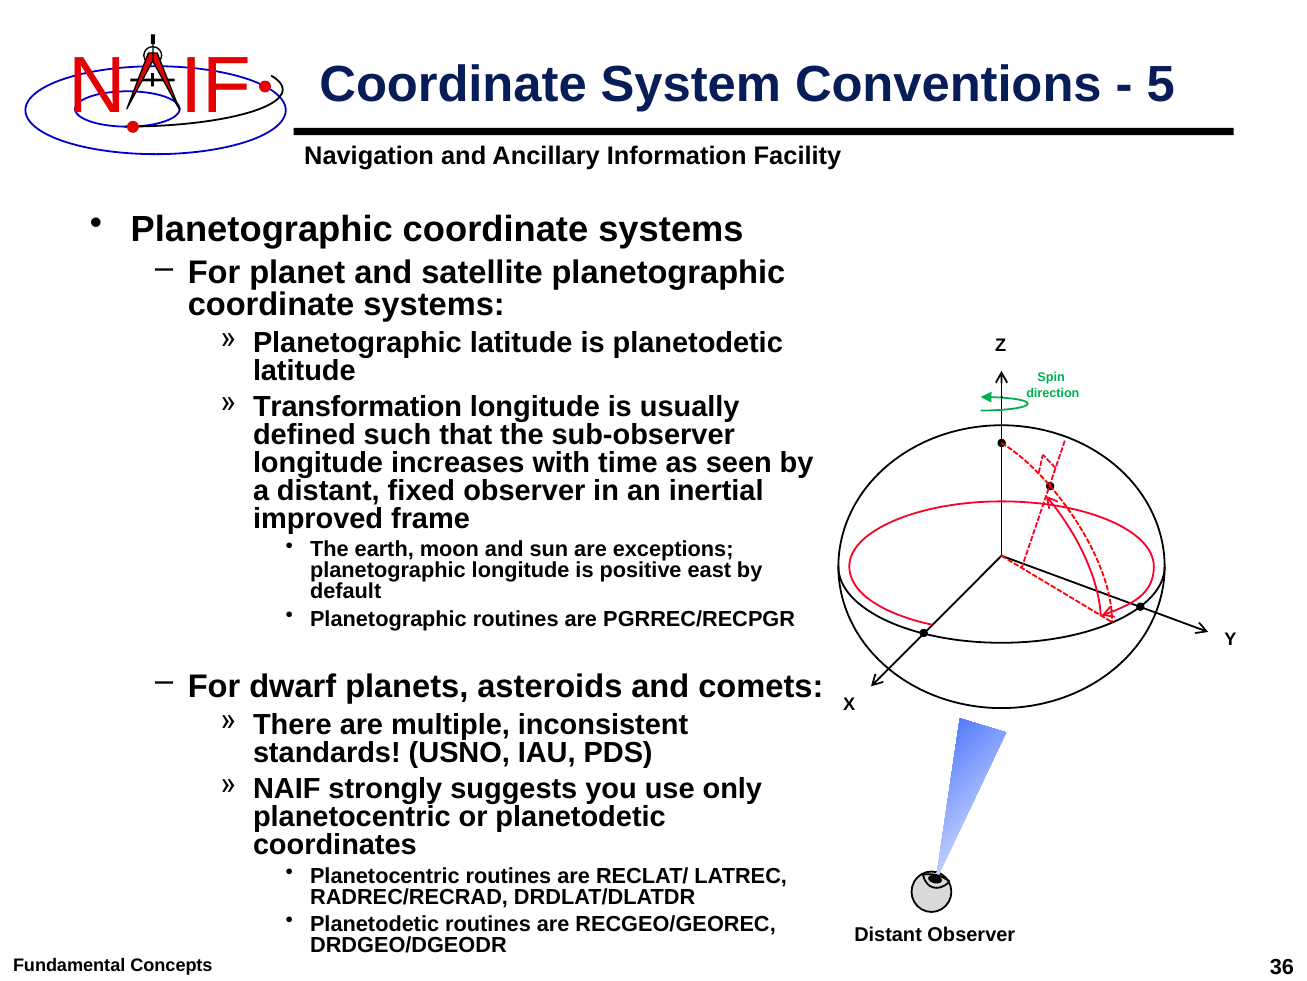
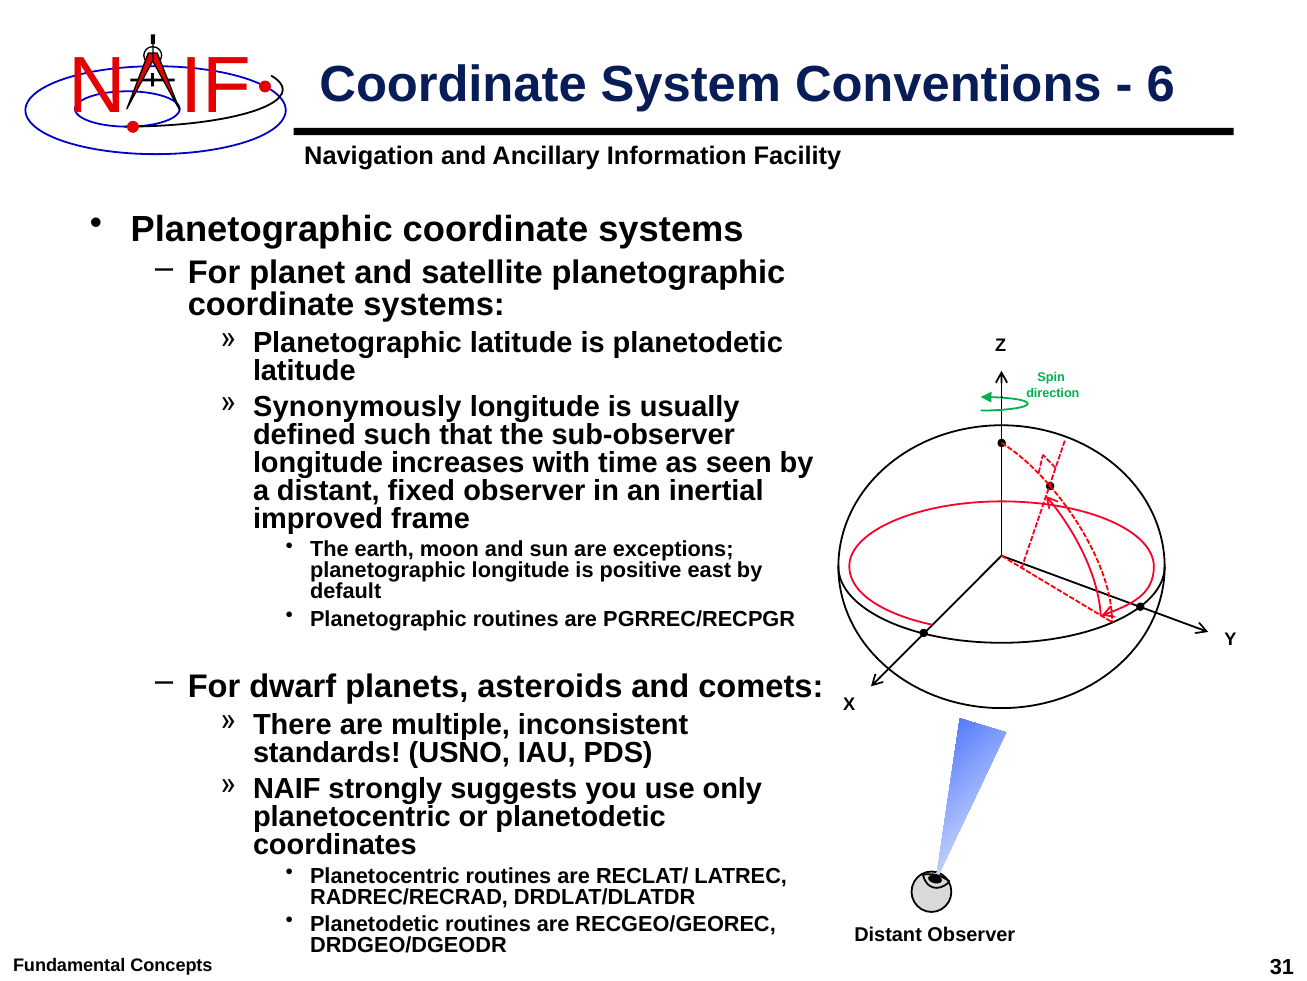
5: 5 -> 6
Transformation: Transformation -> Synonymously
36: 36 -> 31
